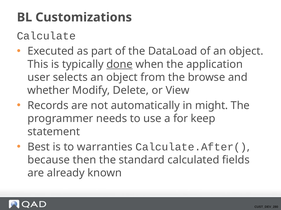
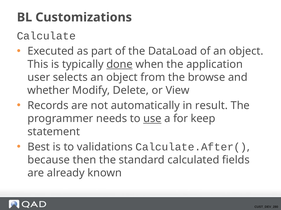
might: might -> result
use underline: none -> present
warranties: warranties -> validations
